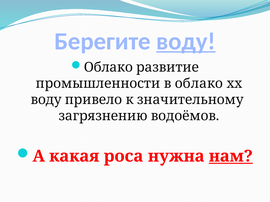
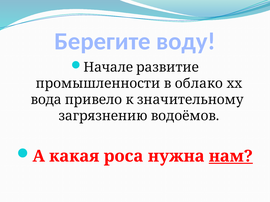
воду at (186, 41) underline: present -> none
Облако at (108, 68): Облако -> Начале
воду at (46, 100): воду -> вода
